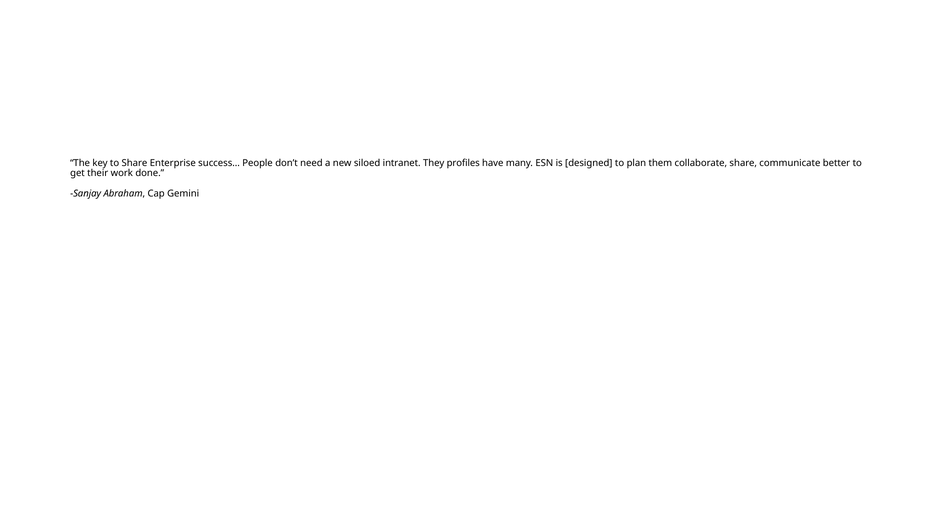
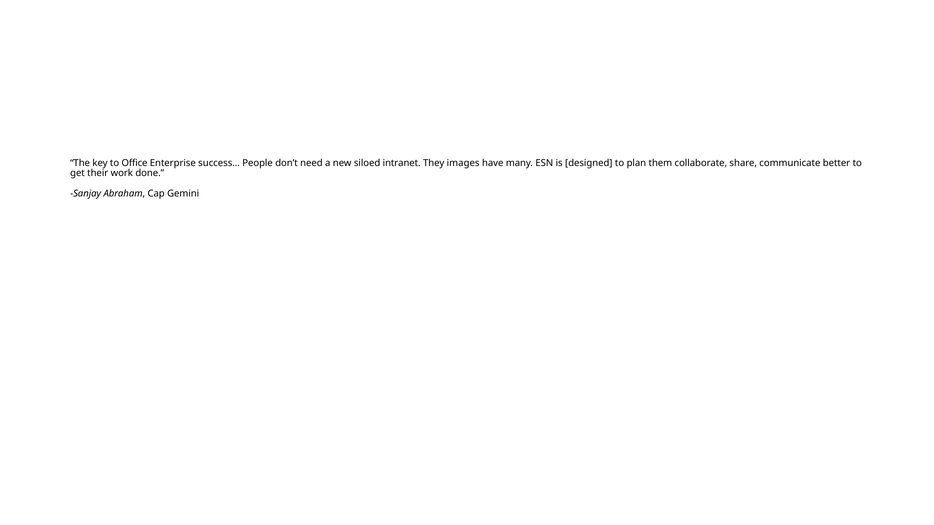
to Share: Share -> Office
profiles: profiles -> images
